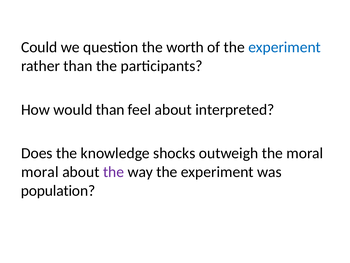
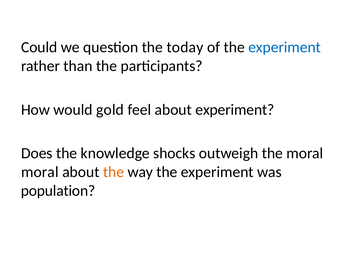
worth: worth -> today
would than: than -> gold
about interpreted: interpreted -> experiment
the at (114, 172) colour: purple -> orange
